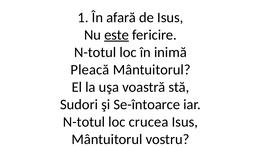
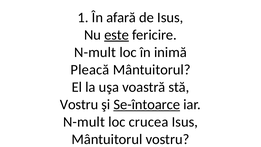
N-totul at (95, 52): N-totul -> N-mult
Sudori at (79, 104): Sudori -> Vostru
Se-întoarce underline: none -> present
N-totul at (84, 122): N-totul -> N-mult
